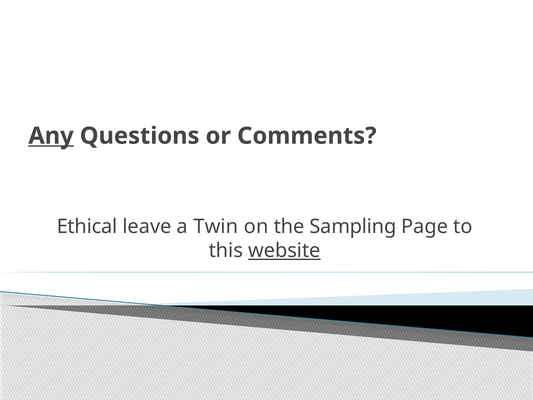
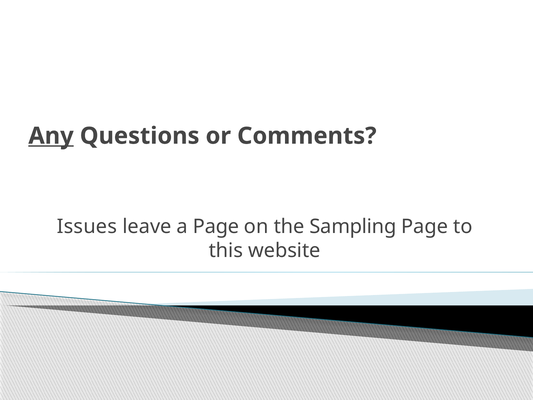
Ethical: Ethical -> Issues
a Twin: Twin -> Page
website underline: present -> none
